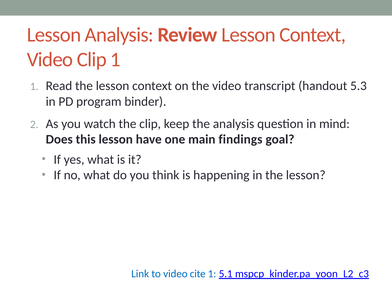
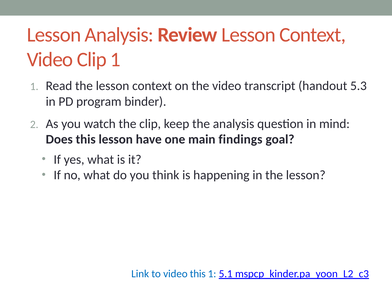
video cite: cite -> this
